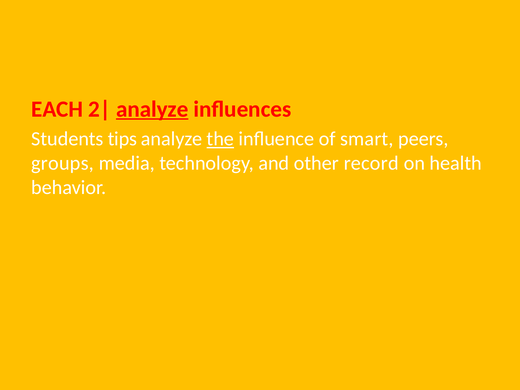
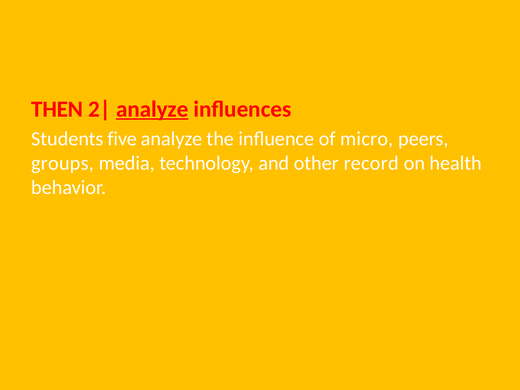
EACH: EACH -> THEN
tips: tips -> five
the underline: present -> none
smart: smart -> micro
